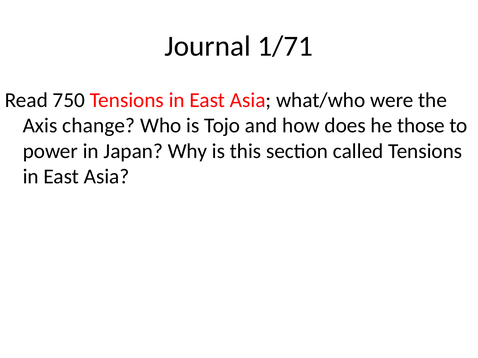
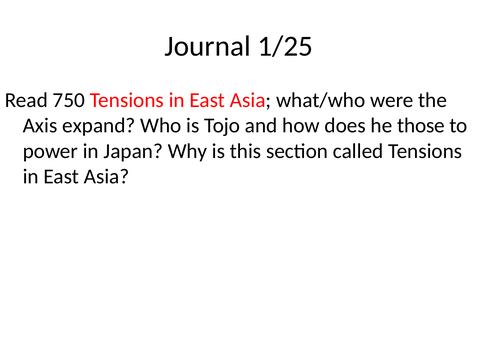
1/71: 1/71 -> 1/25
change: change -> expand
